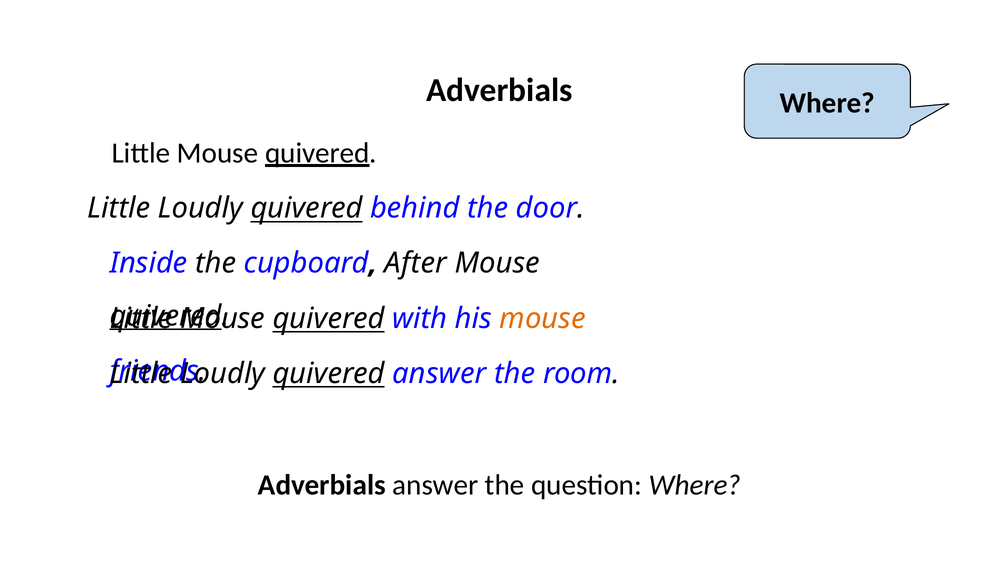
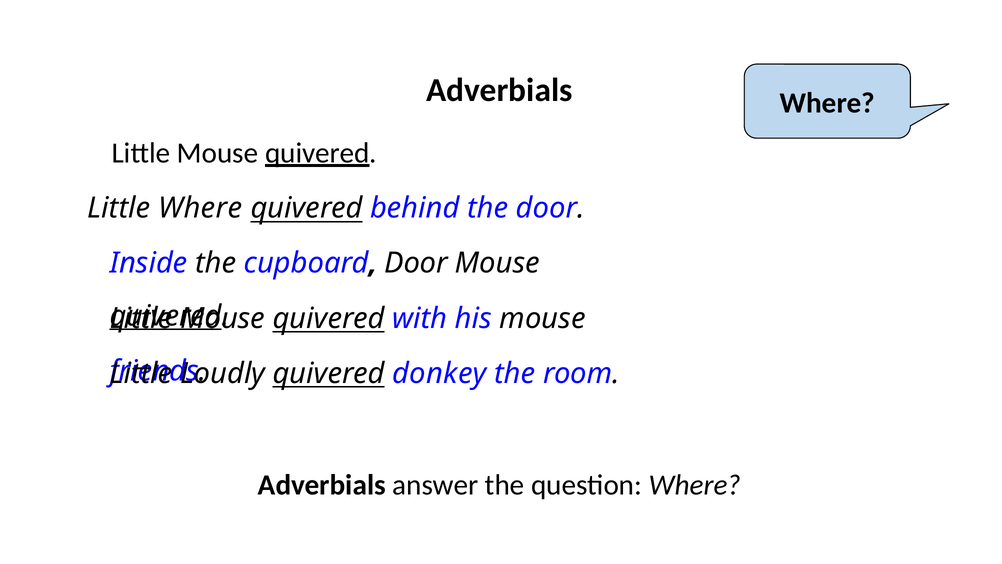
Loudly at (200, 208): Loudly -> Where
After at (416, 263): After -> Door
mouse at (543, 318) colour: orange -> black
quivered answer: answer -> donkey
